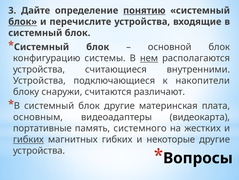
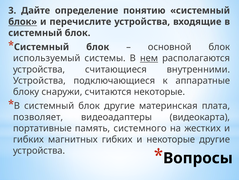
понятию underline: present -> none
конфигурацию: конфигурацию -> используемый
накопители: накопители -> аппаратные
считаются различают: различают -> некоторые
основным: основным -> позволяет
гибких at (28, 139) underline: present -> none
